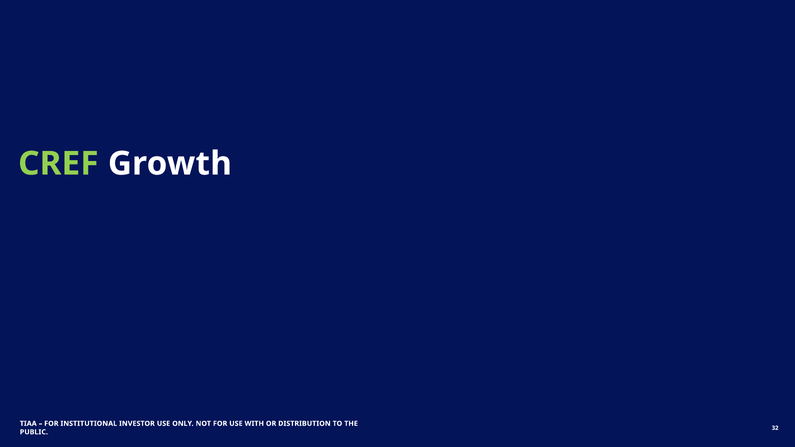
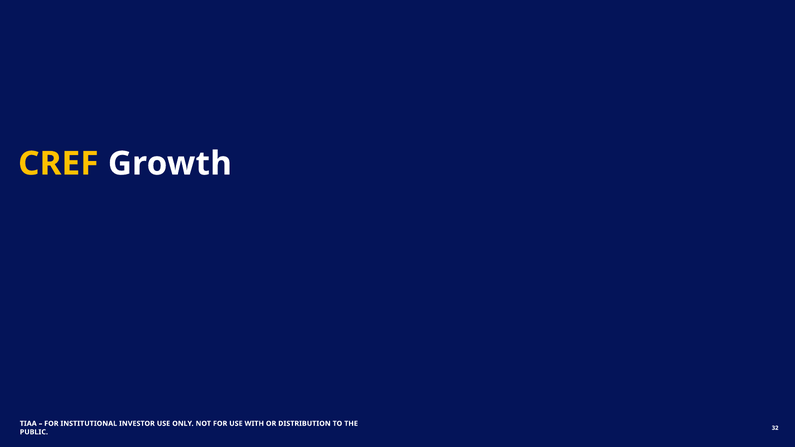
CREF colour: light green -> yellow
